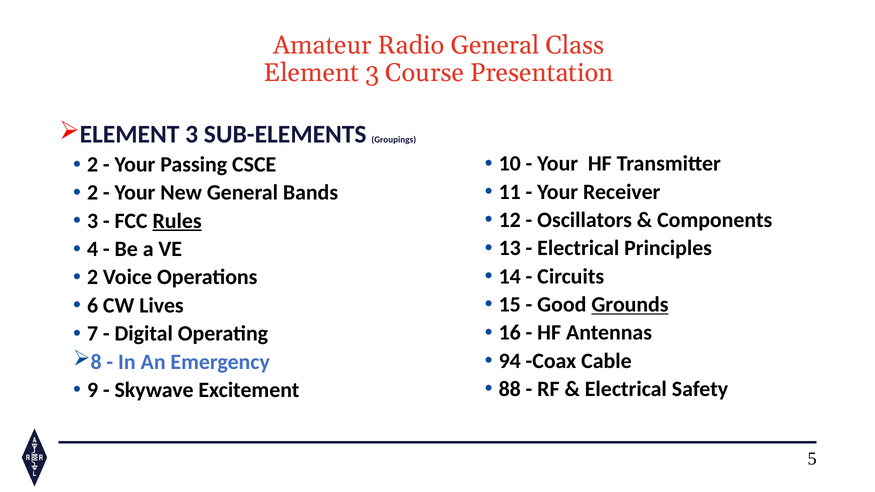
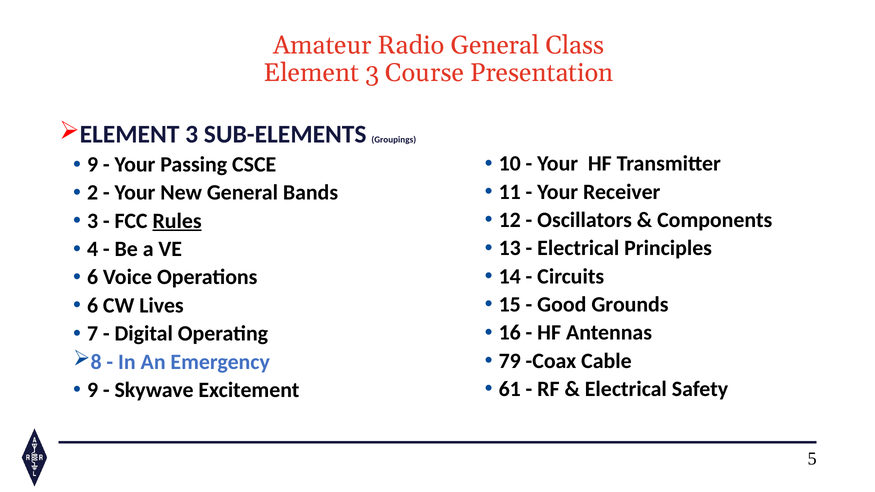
2 at (93, 165): 2 -> 9
2 at (93, 277): 2 -> 6
Grounds underline: present -> none
94: 94 -> 79
88: 88 -> 61
